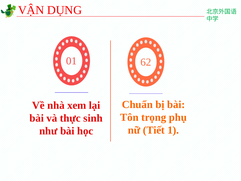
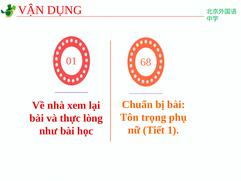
62: 62 -> 68
sinh: sinh -> lòng
